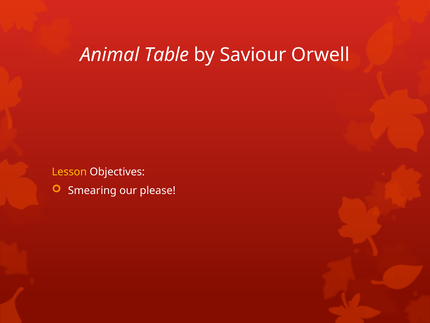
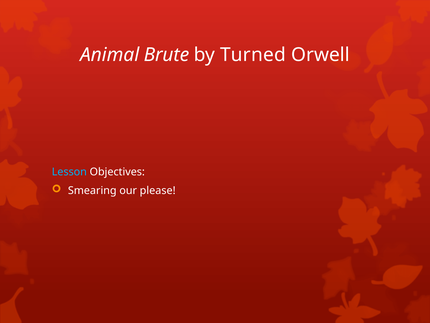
Table: Table -> Brute
Saviour: Saviour -> Turned
Lesson colour: yellow -> light blue
